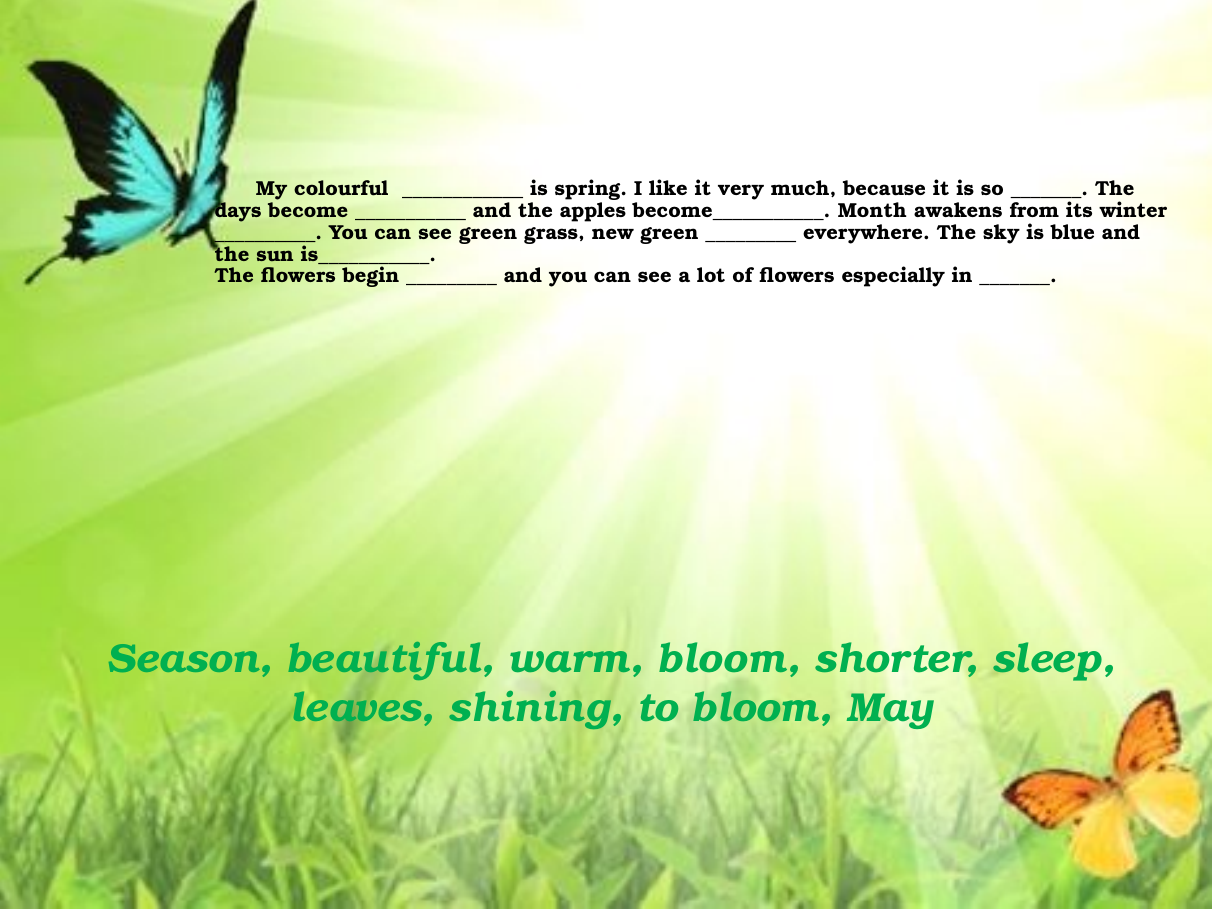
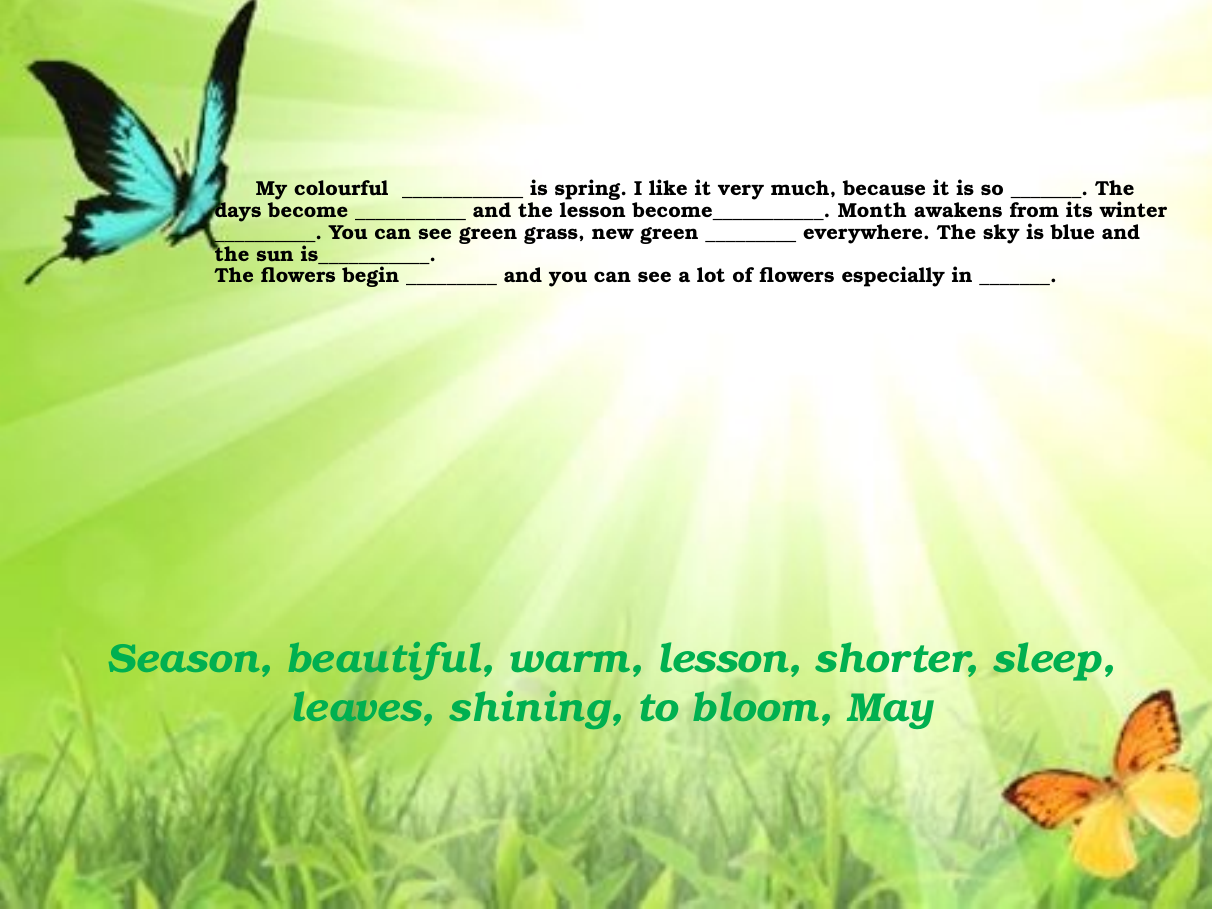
the apples: apples -> lesson
warm bloom: bloom -> lesson
